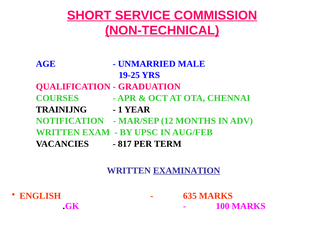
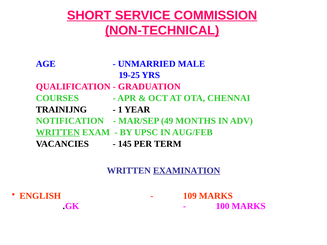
12: 12 -> 49
WRITTEN at (58, 133) underline: none -> present
817: 817 -> 145
635: 635 -> 109
